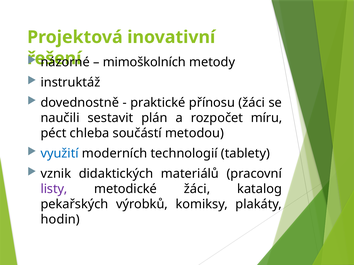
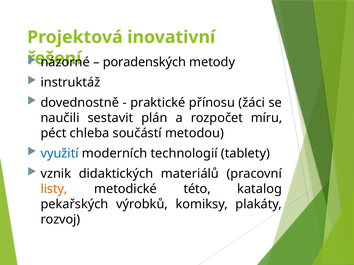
mimoškolních: mimoškolních -> poradenských
listy colour: purple -> orange
metodické žáci: žáci -> této
hodin: hodin -> rozvoj
